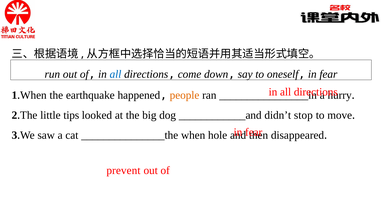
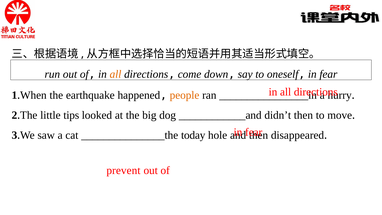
all at (116, 74) colour: blue -> orange
didn’t stop: stop -> then
_______________the when: when -> today
